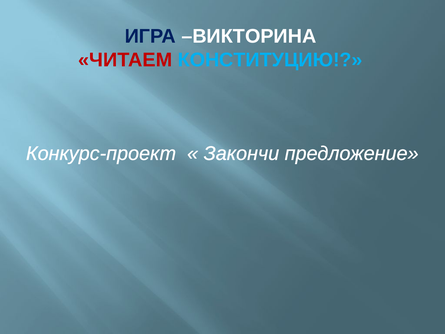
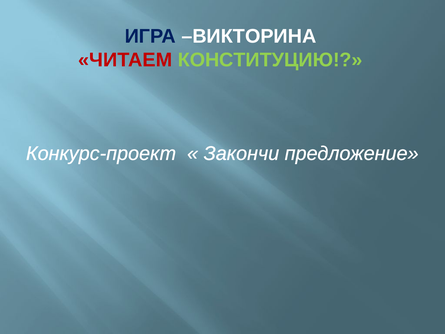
КОНСТИТУЦИЮ colour: light blue -> light green
